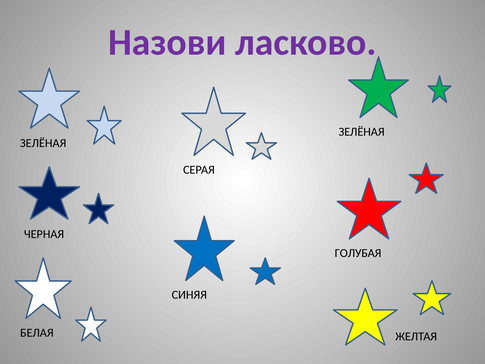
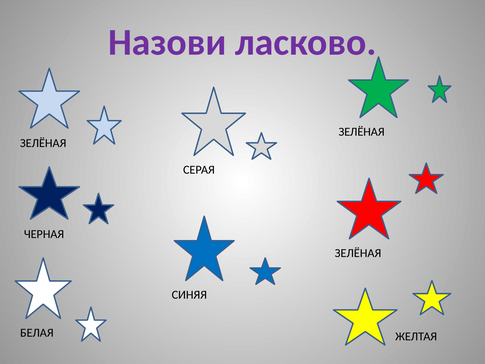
ГОЛУБАЯ at (358, 253): ГОЛУБАЯ -> ЗЕЛЁНАЯ
